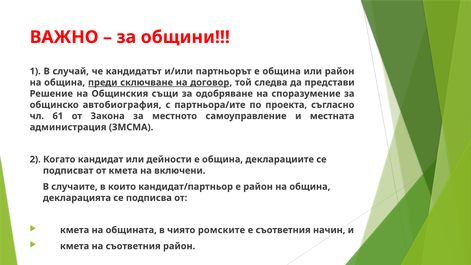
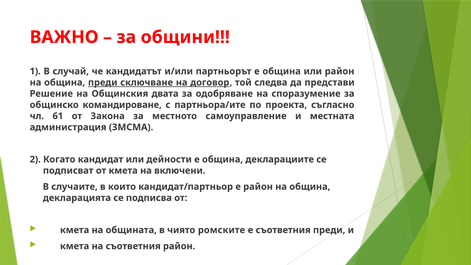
същи: същи -> двата
автобиография: автобиография -> командироване
съответния начин: начин -> преди
